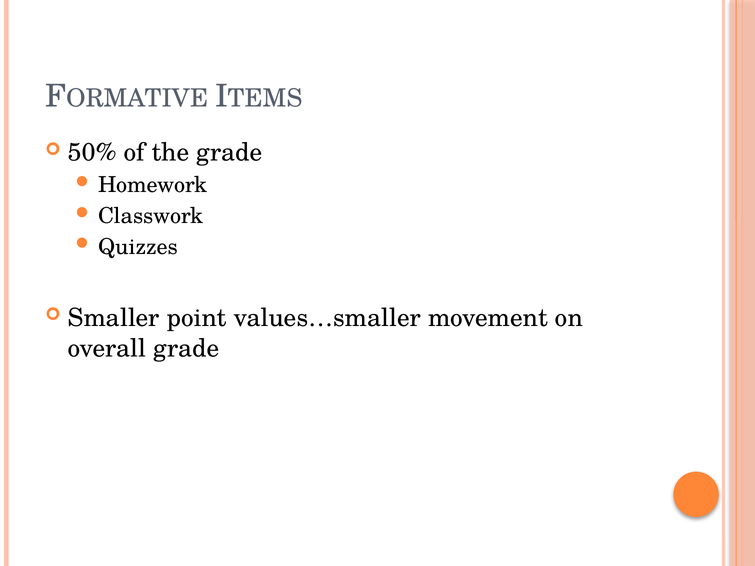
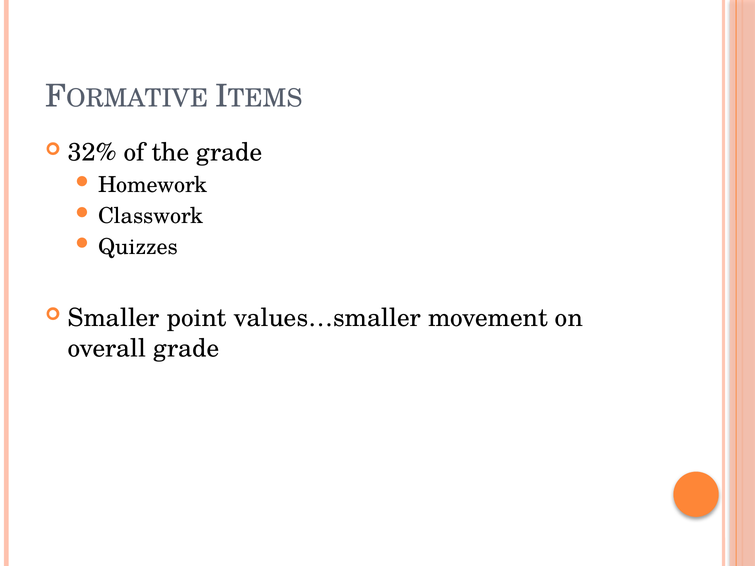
50%: 50% -> 32%
